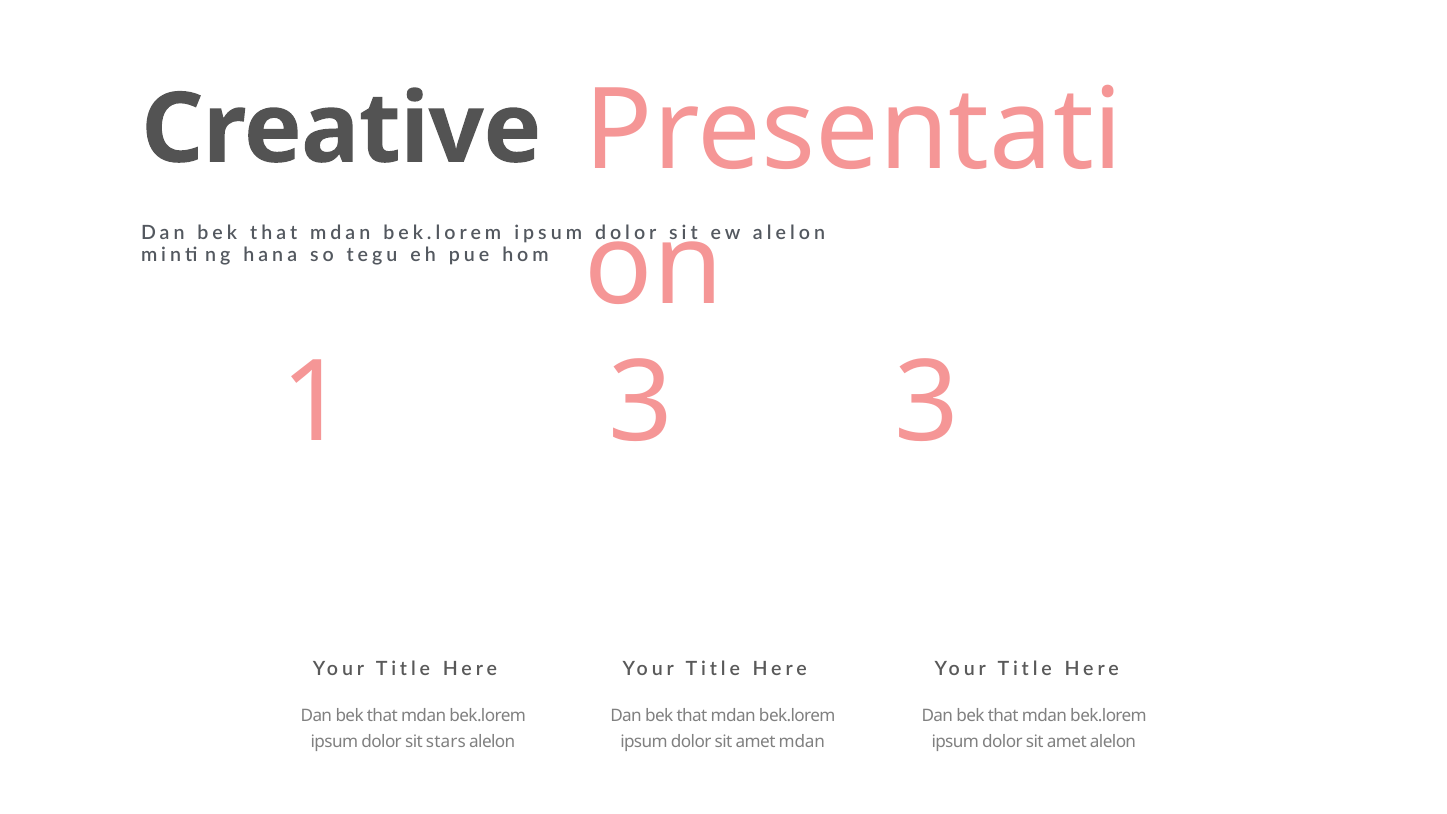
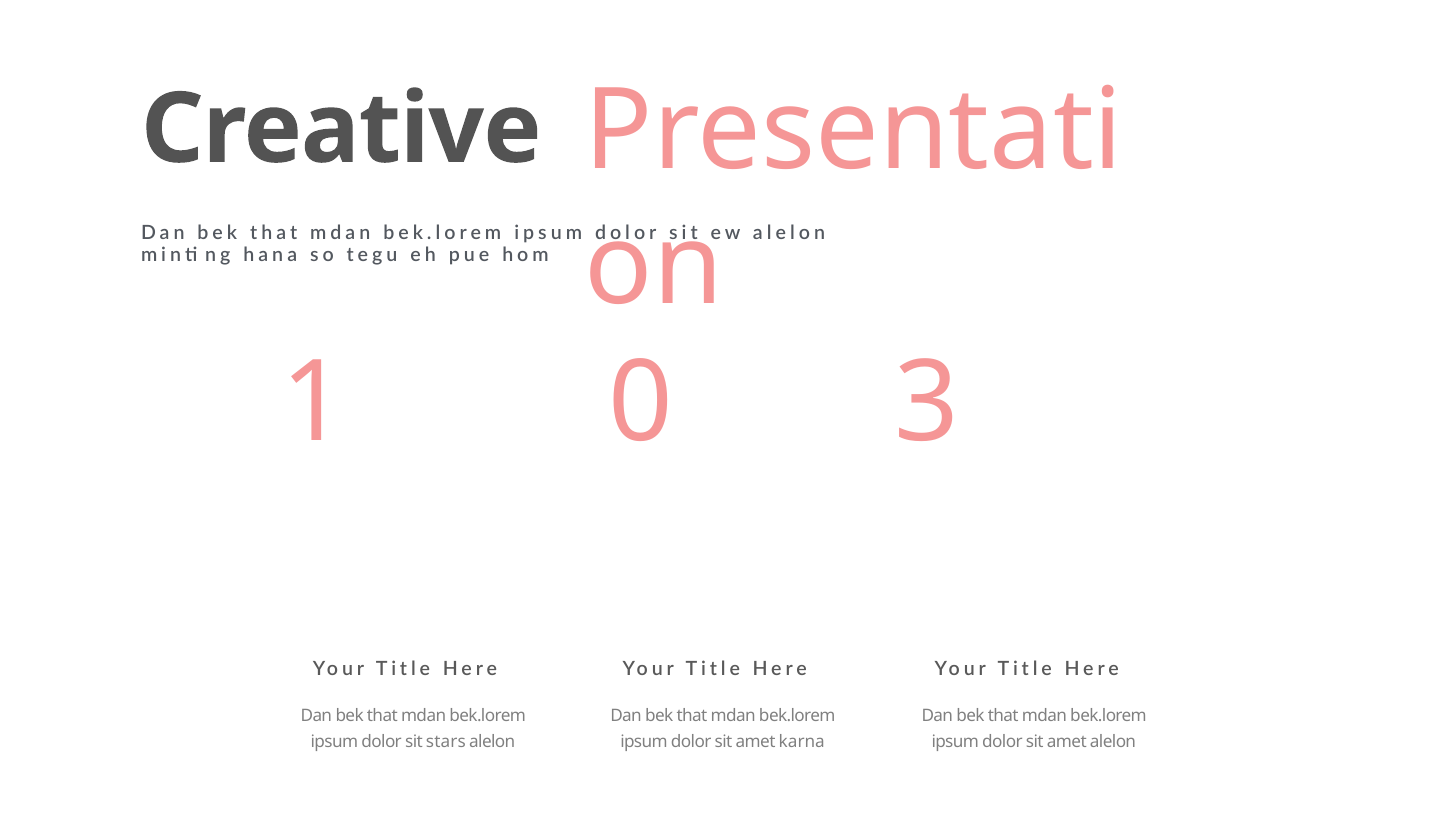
1 3: 3 -> 0
amet mdan: mdan -> karna
